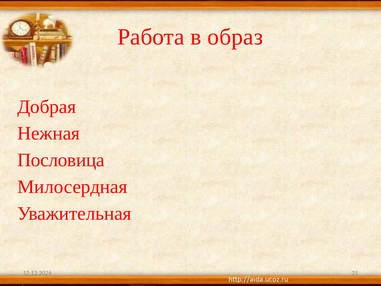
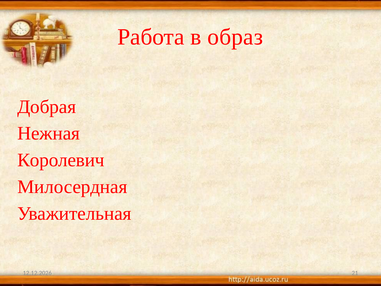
Пословица: Пословица -> Королевич
